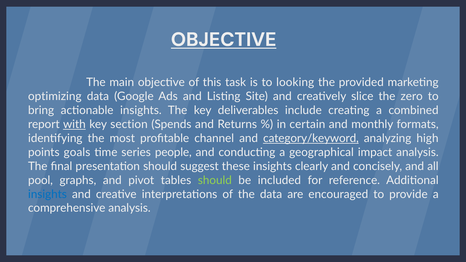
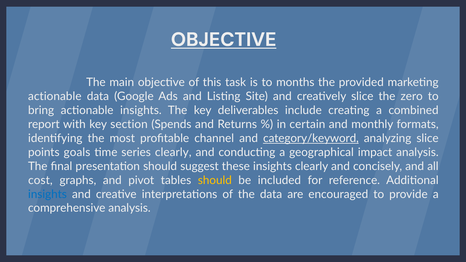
looking: looking -> months
optimizing at (55, 96): optimizing -> actionable
with underline: present -> none
analyzing high: high -> slice
series people: people -> clearly
pool: pool -> cost
should at (215, 180) colour: light green -> yellow
